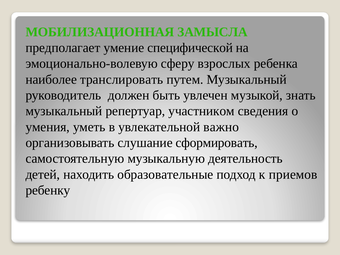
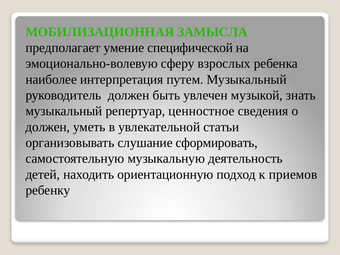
транслировать: транслировать -> интерпретация
участником: участником -> ценностное
умения at (48, 127): умения -> должен
важно: важно -> статьи
образовательные: образовательные -> ориентационную
